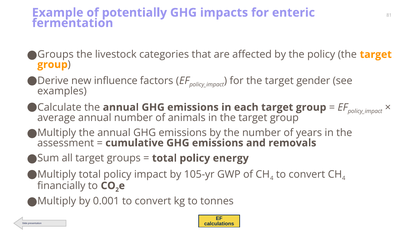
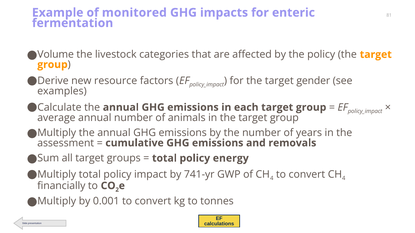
potentially: potentially -> monitored
Groups at (56, 55): Groups -> Volume
influence: influence -> resource
105-yr: 105-yr -> 741-yr
